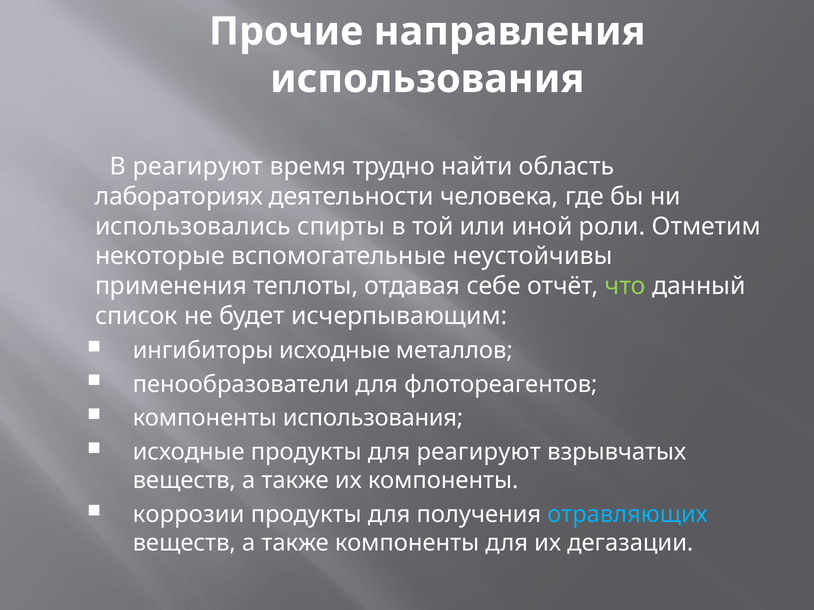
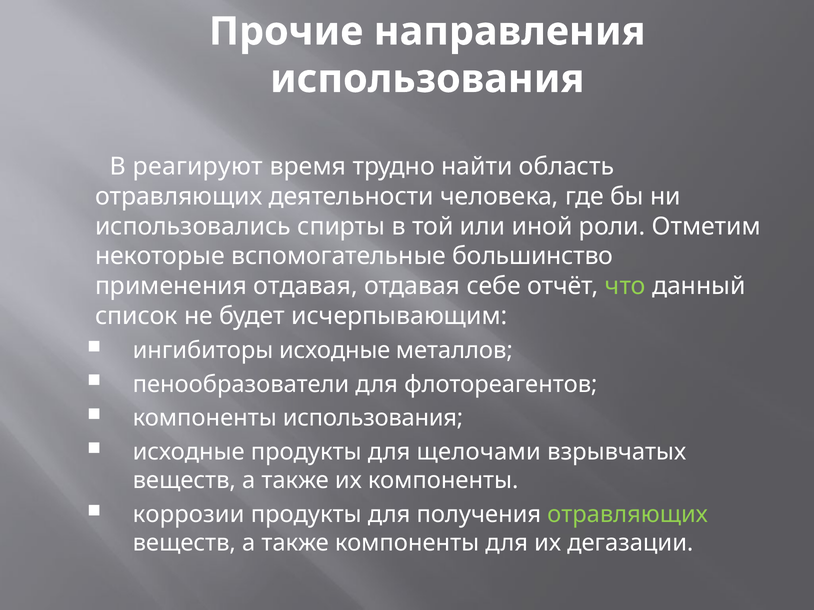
лабораториях at (179, 197): лабораториях -> отравляющих
неустойчивы: неустойчивы -> большинство
применения теплоты: теплоты -> отдавая
для реагируют: реагируют -> щелочами
отравляющих at (628, 515) colour: light blue -> light green
